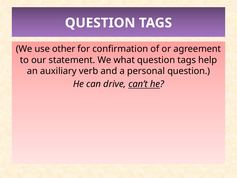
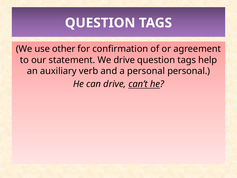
We what: what -> drive
personal question: question -> personal
